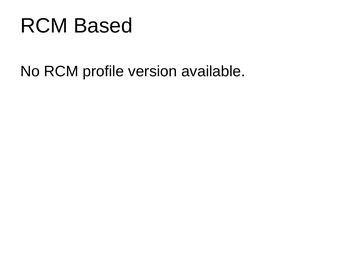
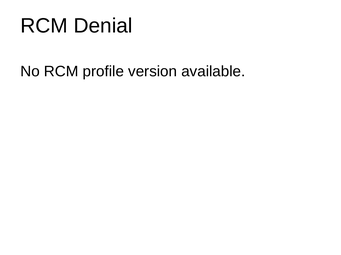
Based: Based -> Denial
